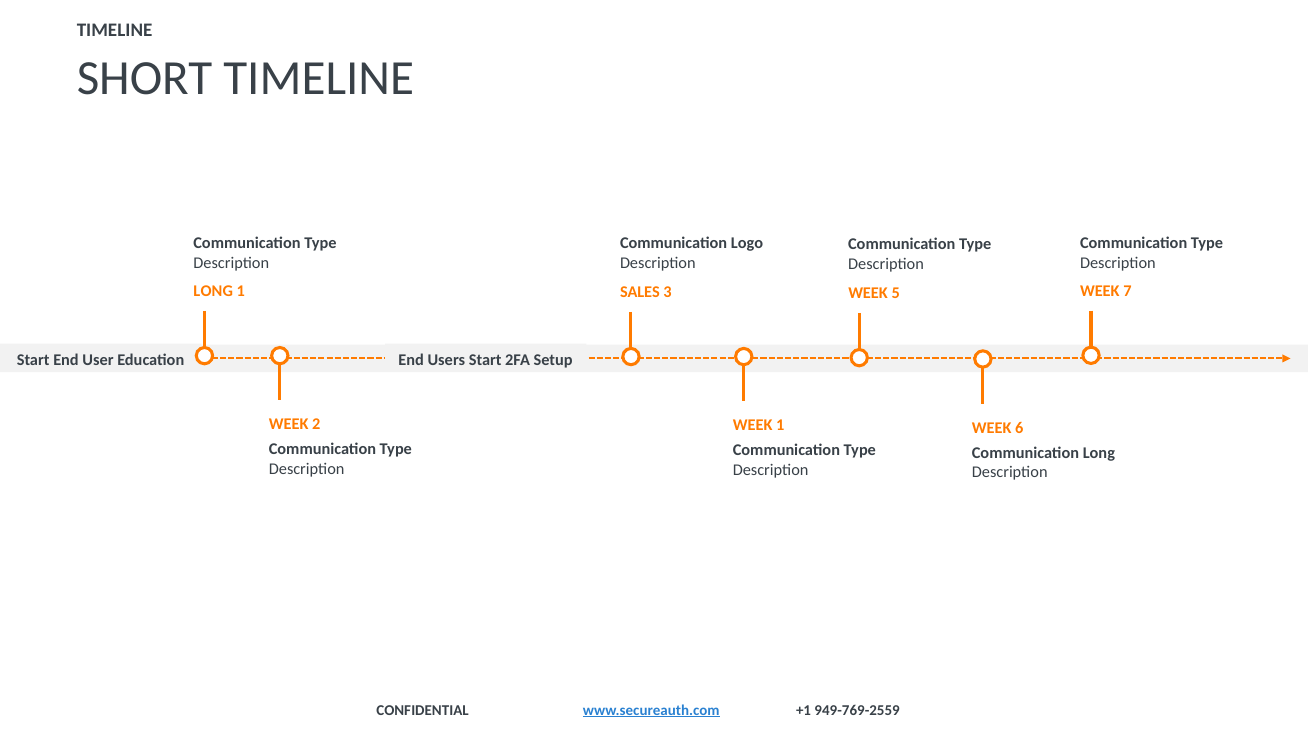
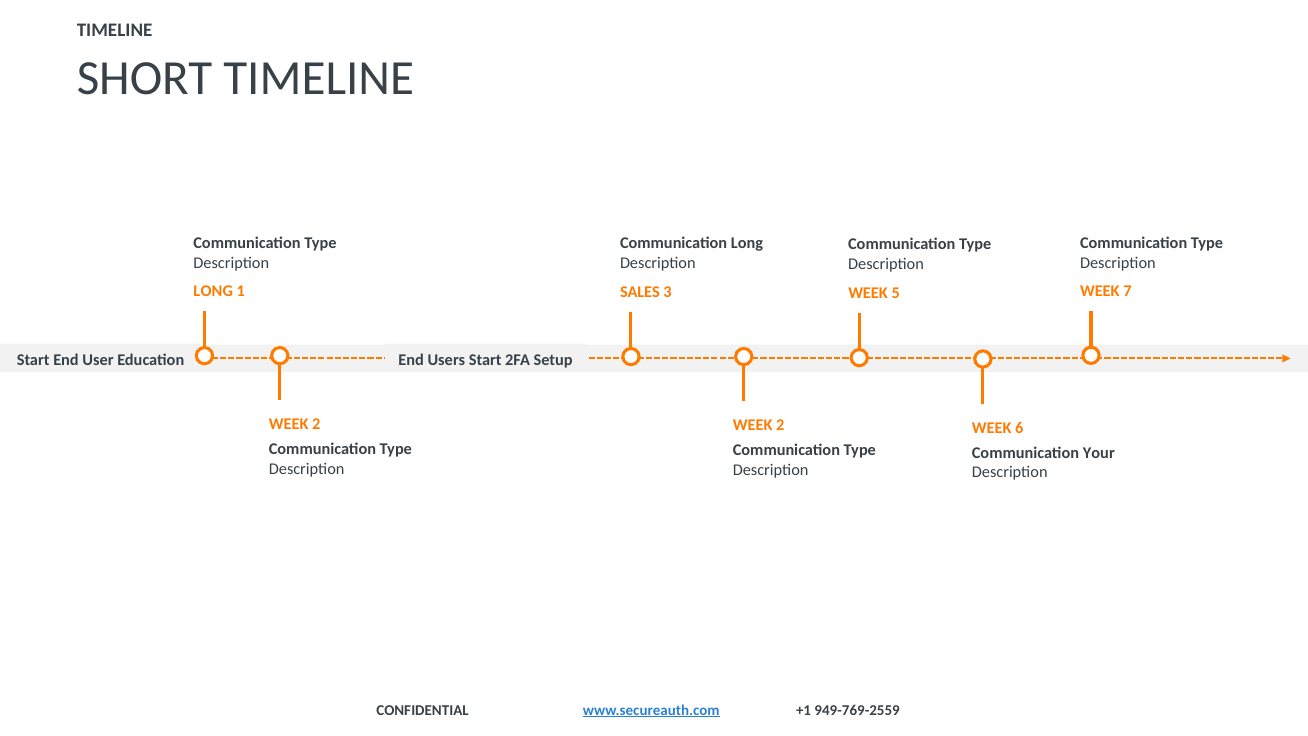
Communication Logo: Logo -> Long
1 at (780, 425): 1 -> 2
Communication Long: Long -> Your
